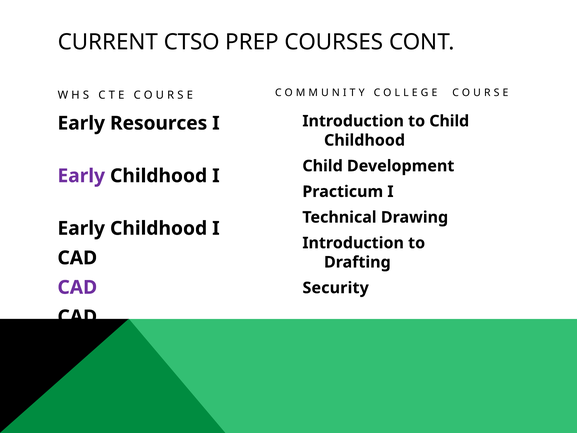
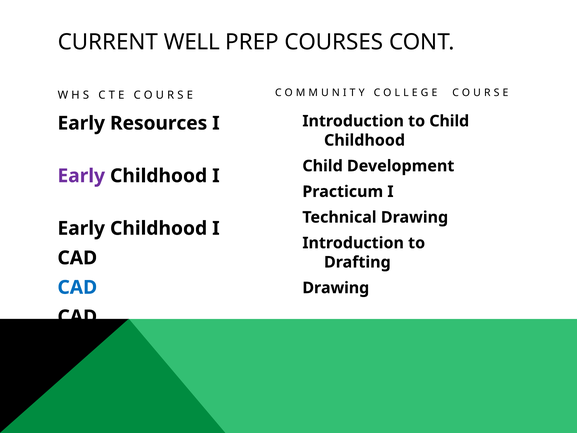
CTSO: CTSO -> WELL
CAD at (77, 287) colour: purple -> blue
Security at (336, 288): Security -> Drawing
